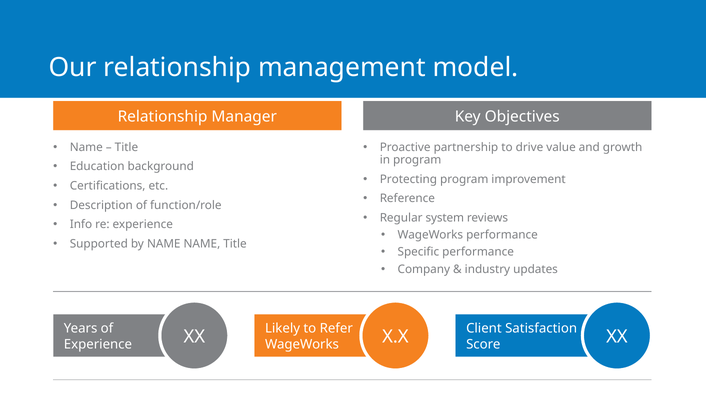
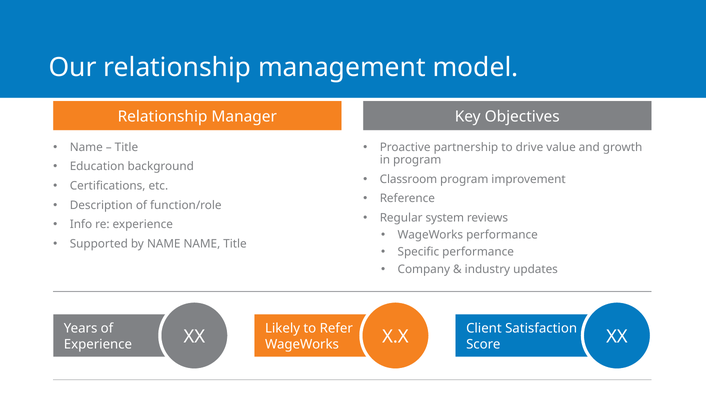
Protecting: Protecting -> Classroom
